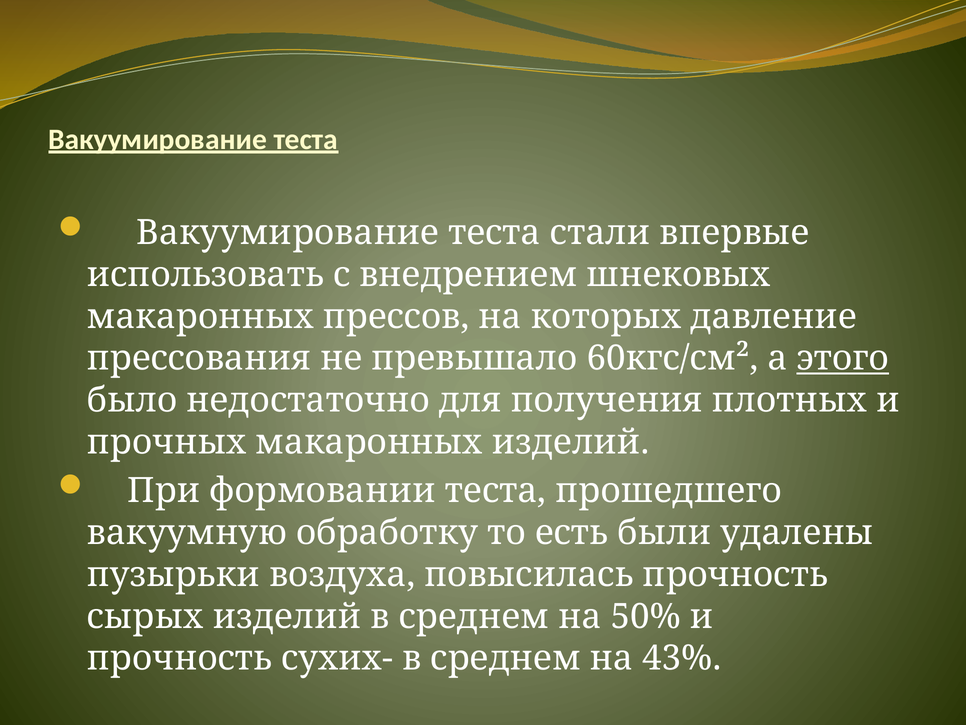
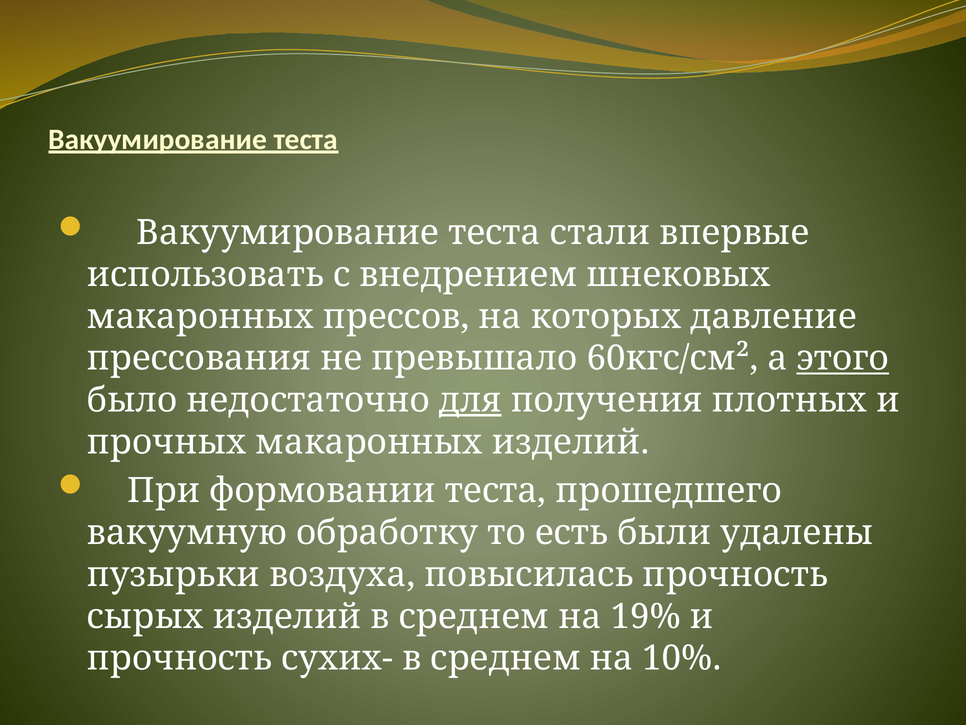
для underline: none -> present
50%: 50% -> 19%
43%: 43% -> 10%
